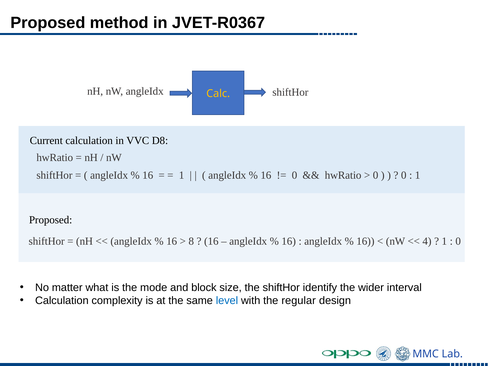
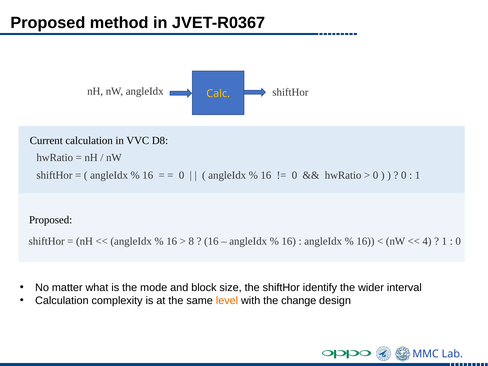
1 at (182, 175): 1 -> 0
level colour: blue -> orange
regular: regular -> change
